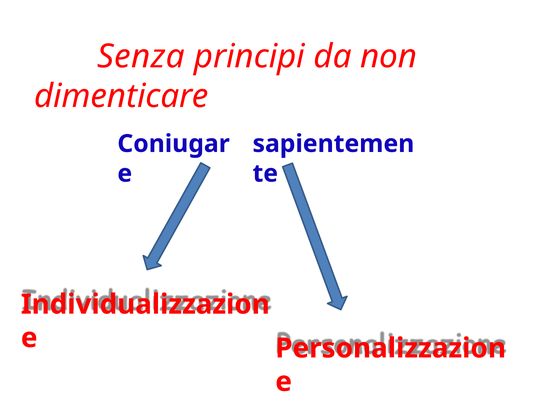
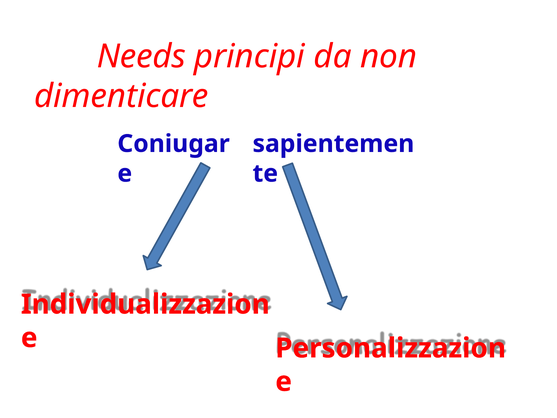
Senza: Senza -> Needs
